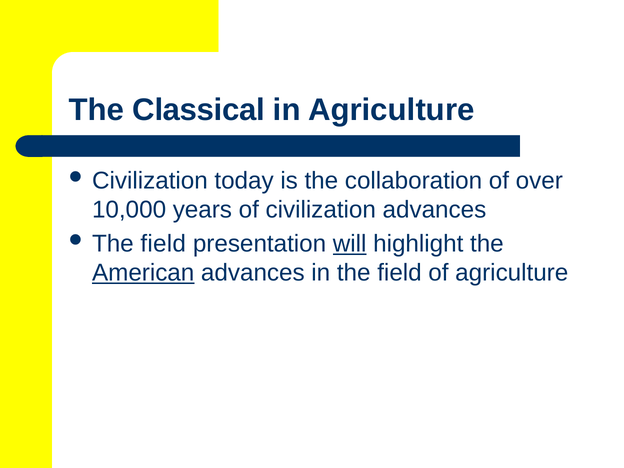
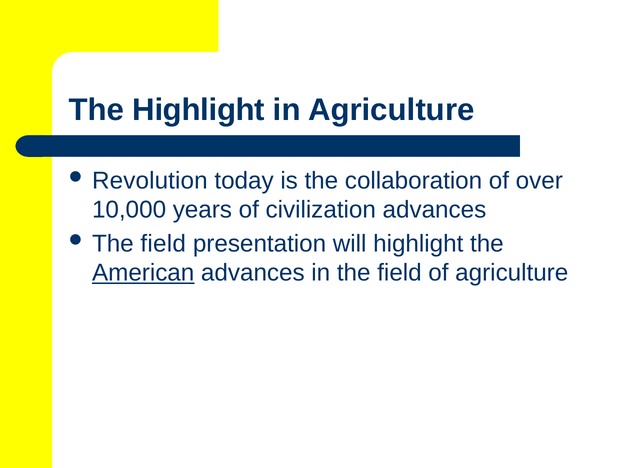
The Classical: Classical -> Highlight
Civilization at (150, 181): Civilization -> Revolution
will underline: present -> none
